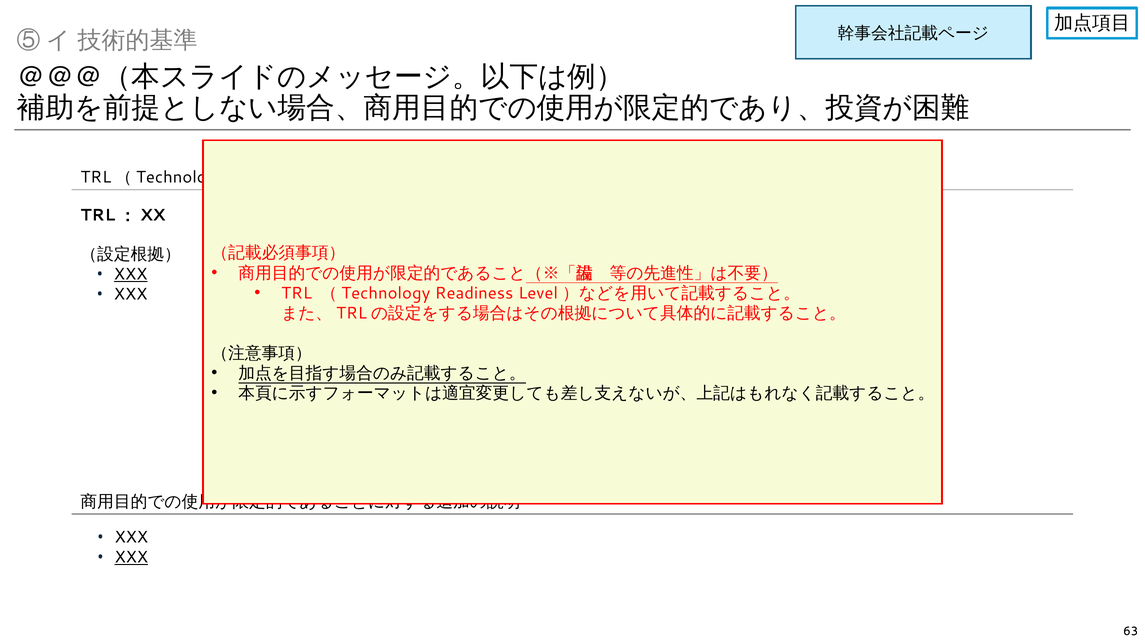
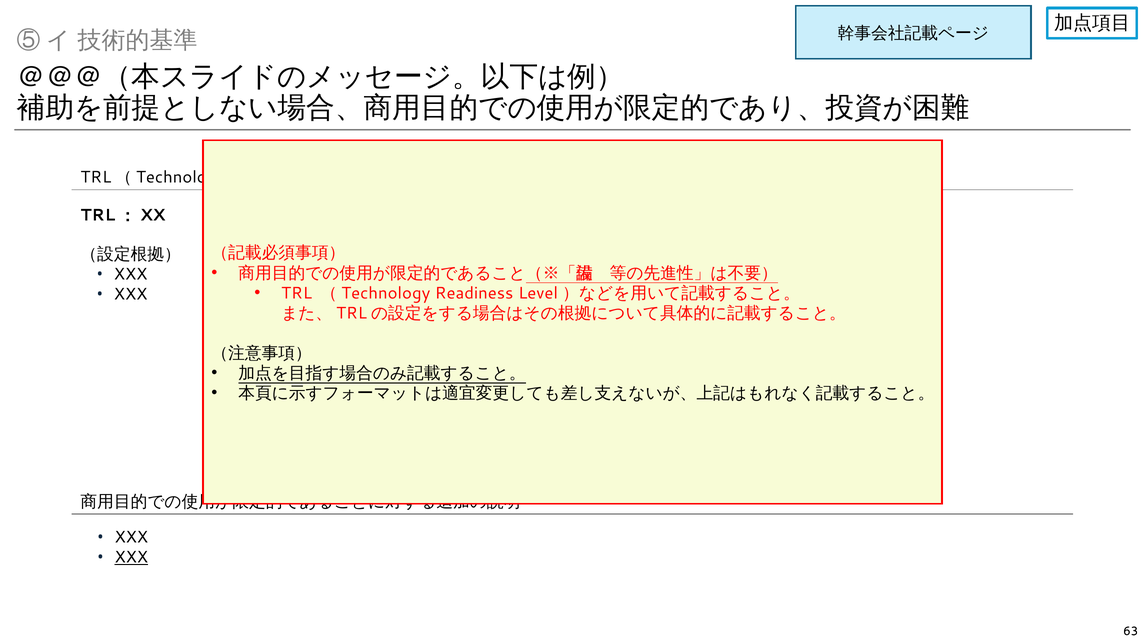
XXX at (131, 274) underline: present -> none
